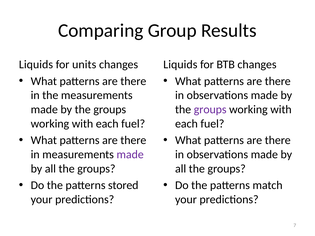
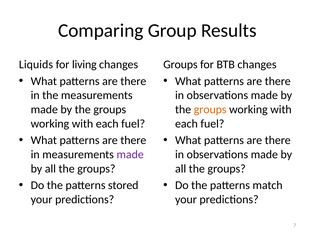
units: units -> living
Liquids at (180, 65): Liquids -> Groups
groups at (210, 110) colour: purple -> orange
